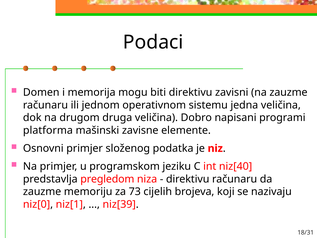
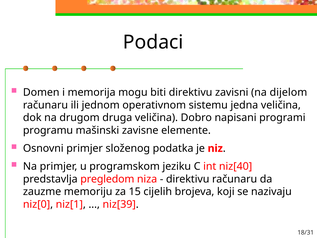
na zauzme: zauzme -> dijelom
platforma: platforma -> programu
73: 73 -> 15
